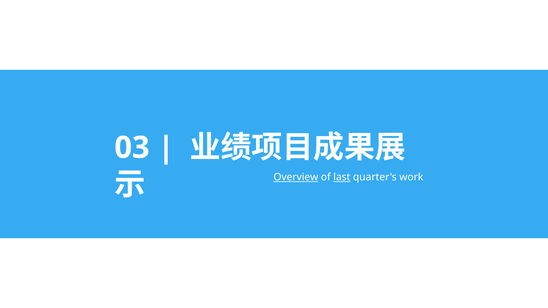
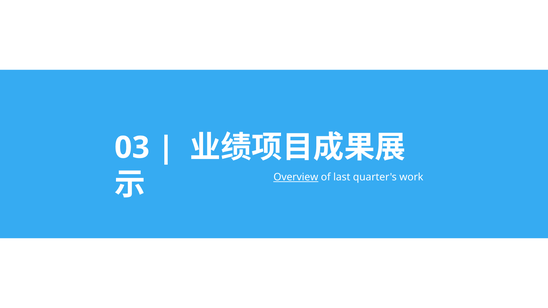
last underline: present -> none
